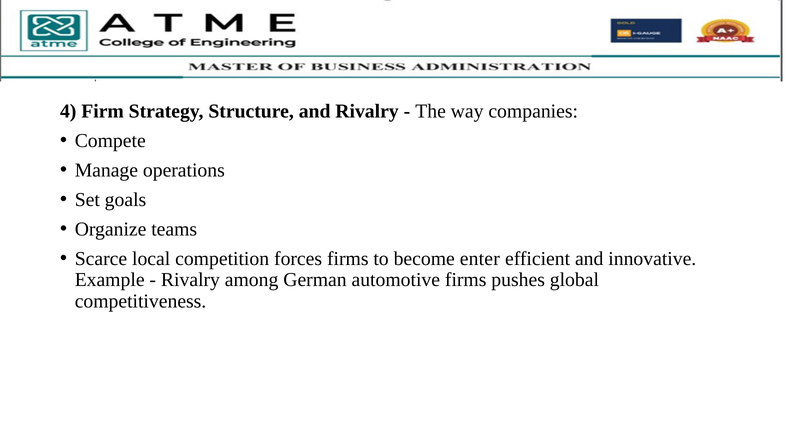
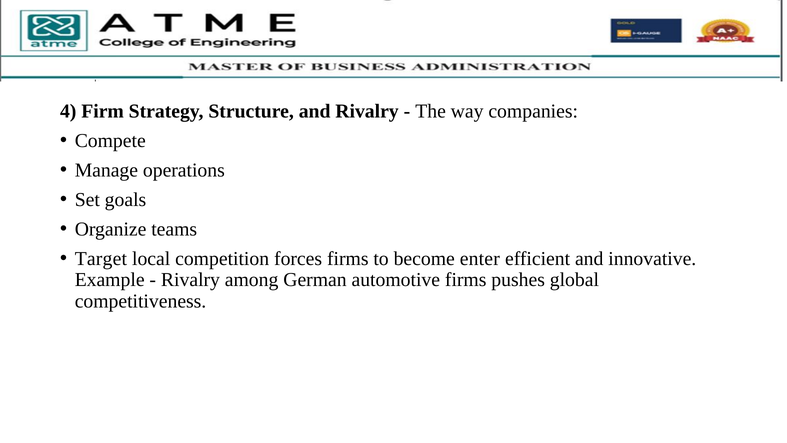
Scarce: Scarce -> Target
